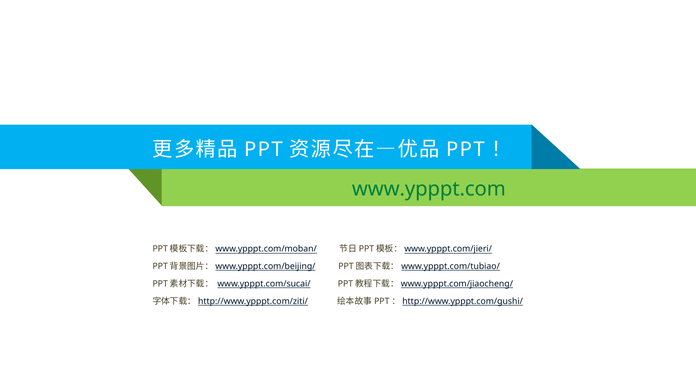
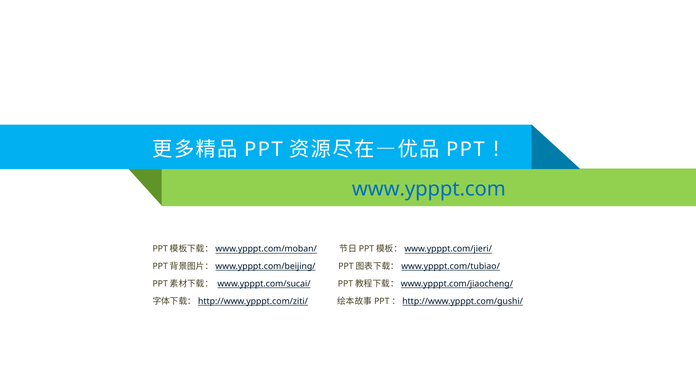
www.ypppt.com colour: green -> blue
